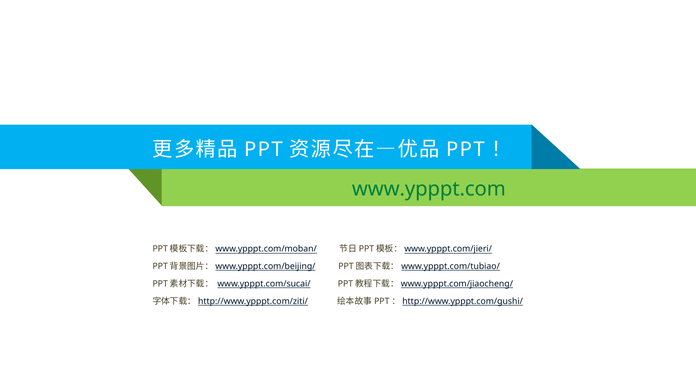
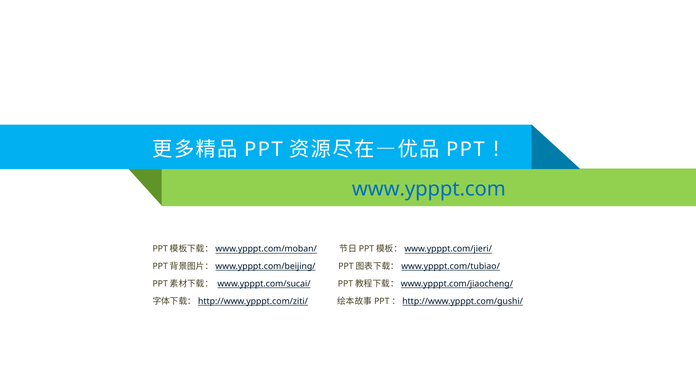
www.ypppt.com colour: green -> blue
